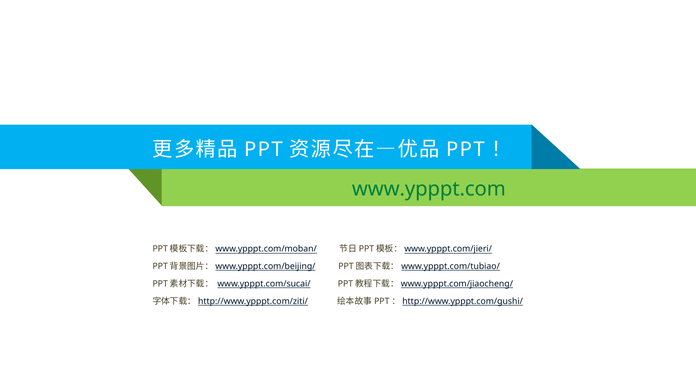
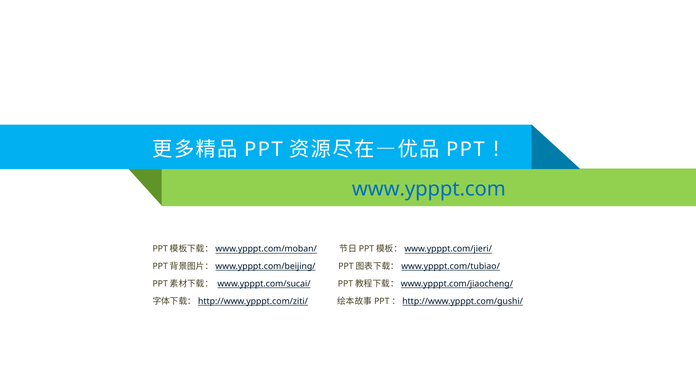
www.ypppt.com colour: green -> blue
